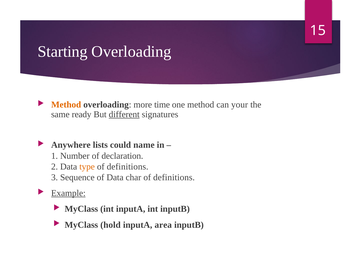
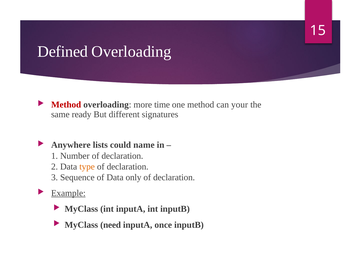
Starting: Starting -> Defined
Method at (66, 105) colour: orange -> red
different underline: present -> none
definitions at (128, 167): definitions -> declaration
char: char -> only
definitions at (174, 177): definitions -> declaration
hold: hold -> need
area: area -> once
